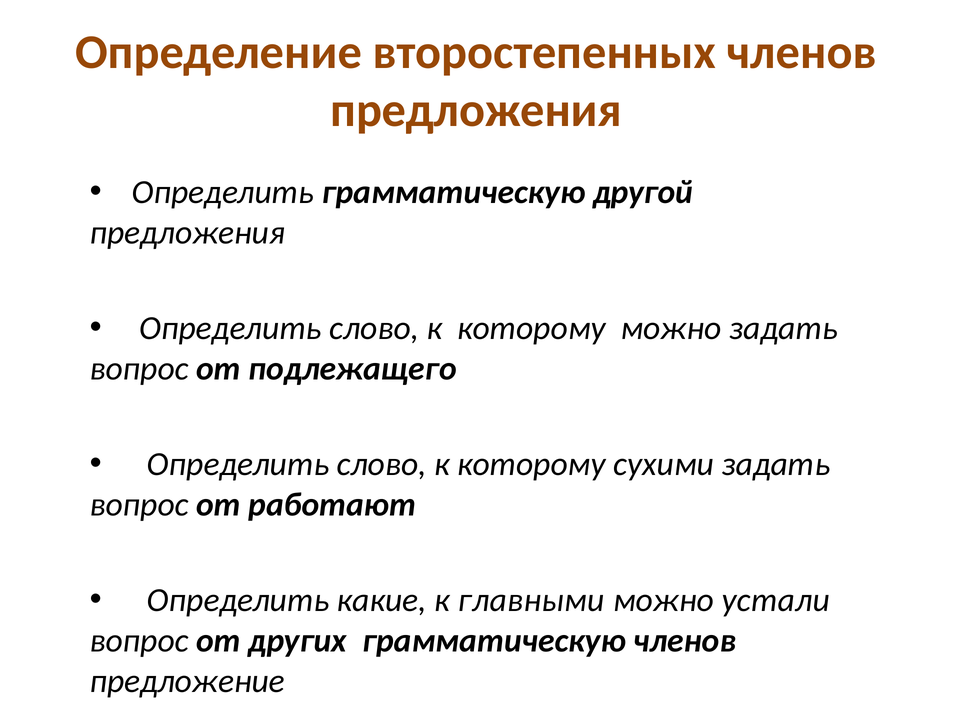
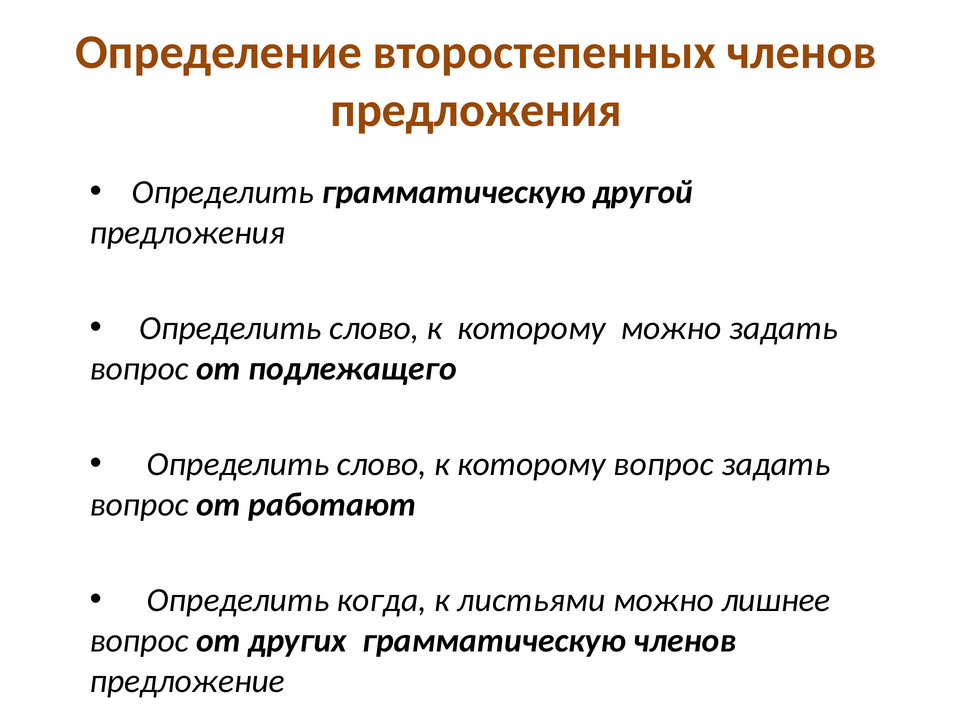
которому сухими: сухими -> вопрос
какие: какие -> когда
главными: главными -> листьями
устали: устали -> лишнее
